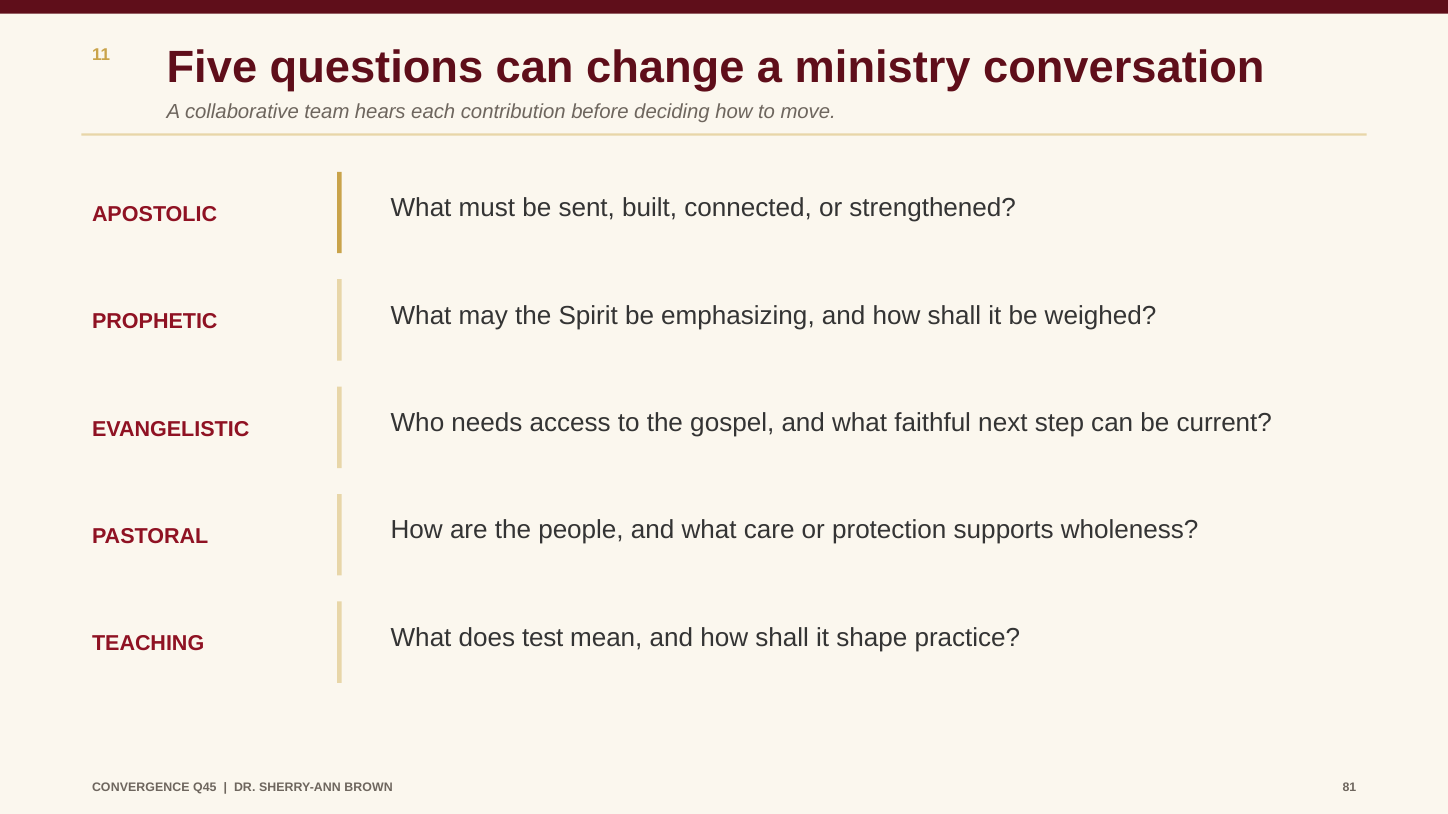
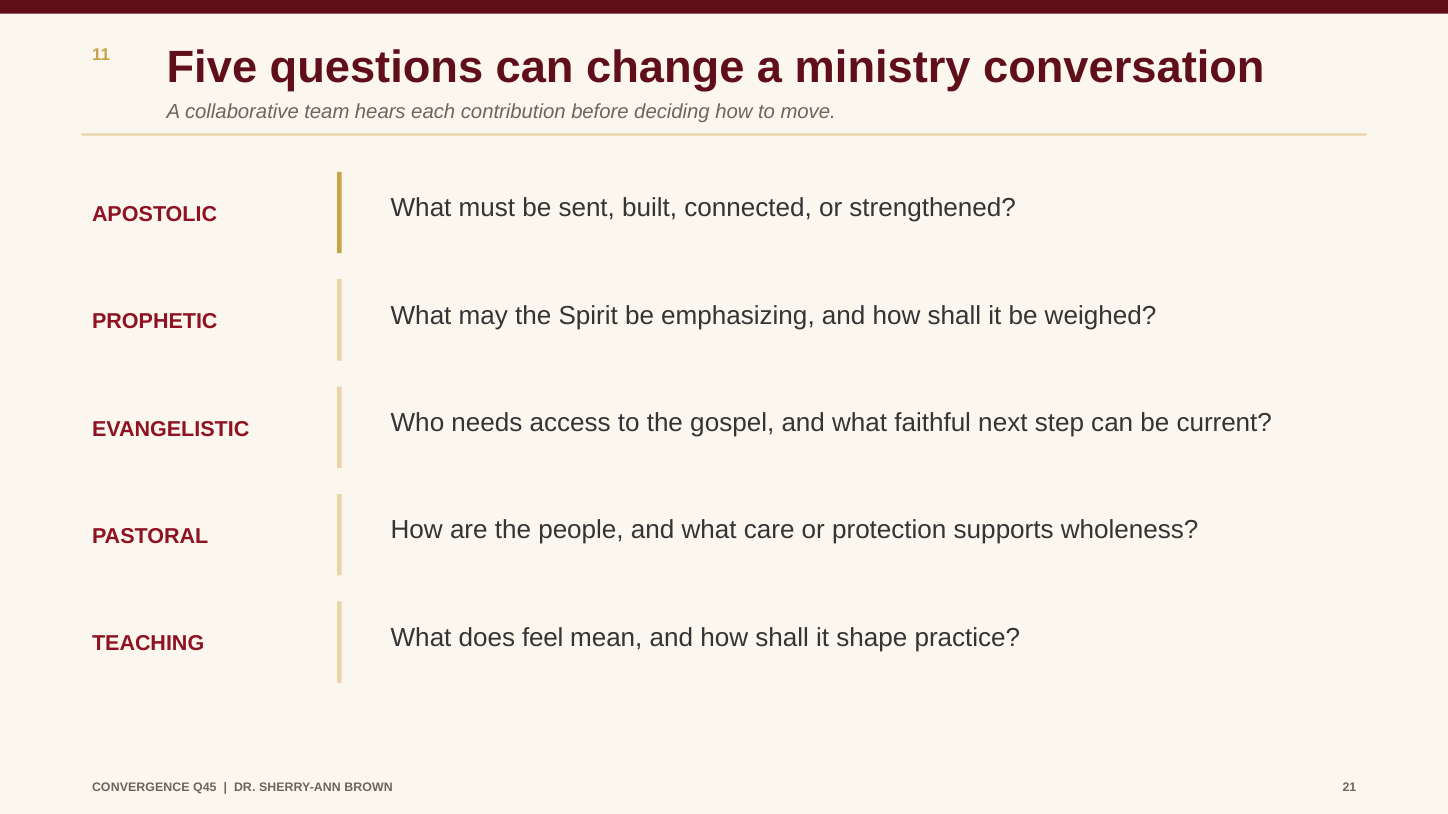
test: test -> feel
81: 81 -> 21
